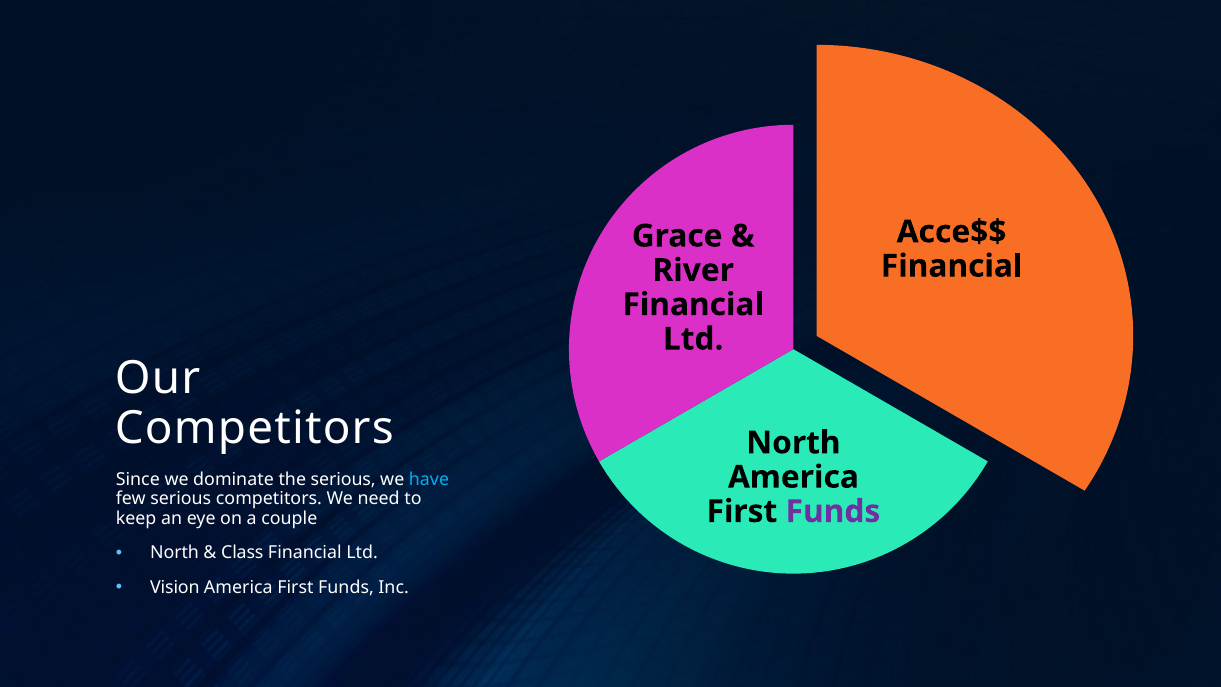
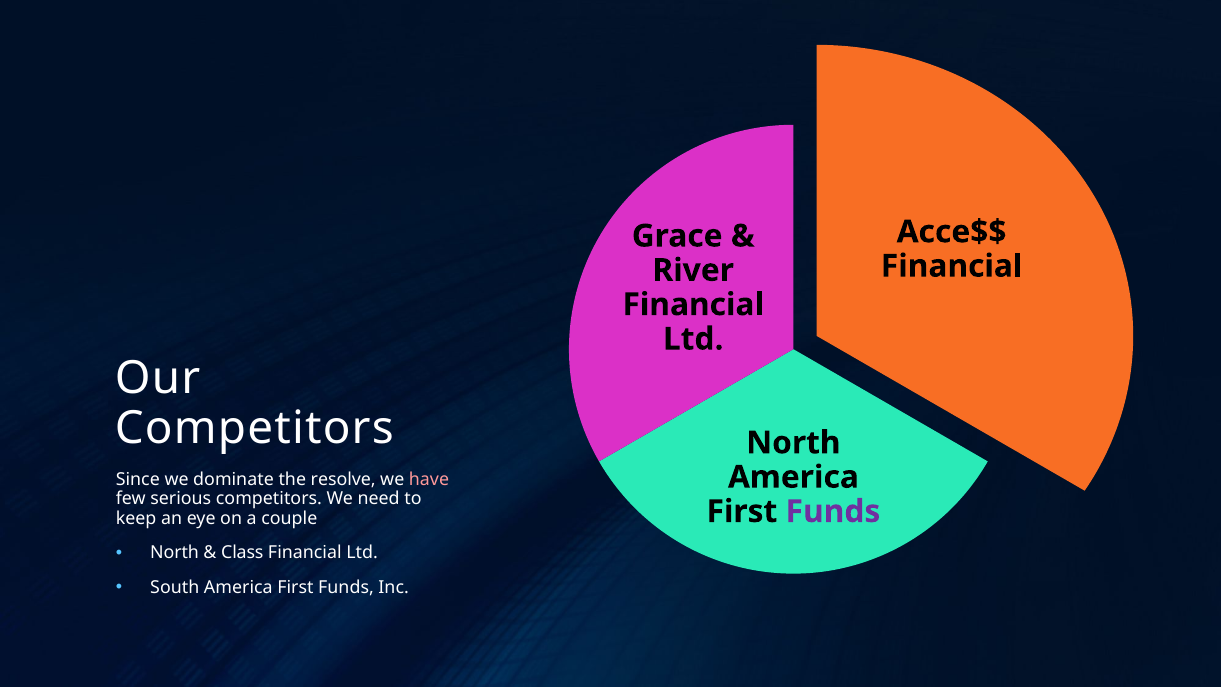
the serious: serious -> resolve
have colour: light blue -> pink
Vision: Vision -> South
